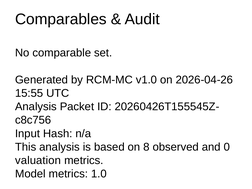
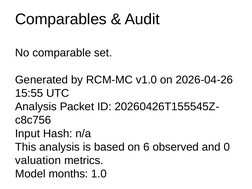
8: 8 -> 6
Model metrics: metrics -> months
